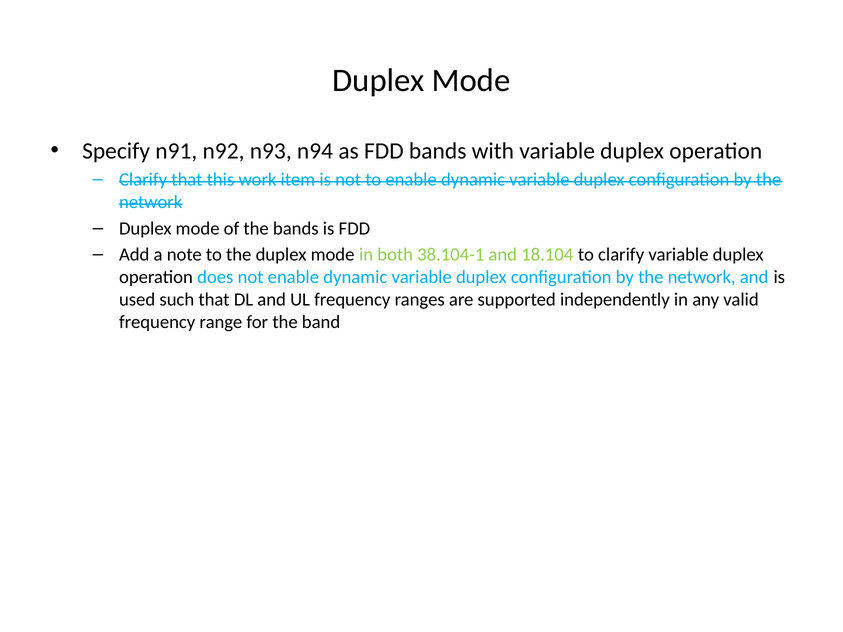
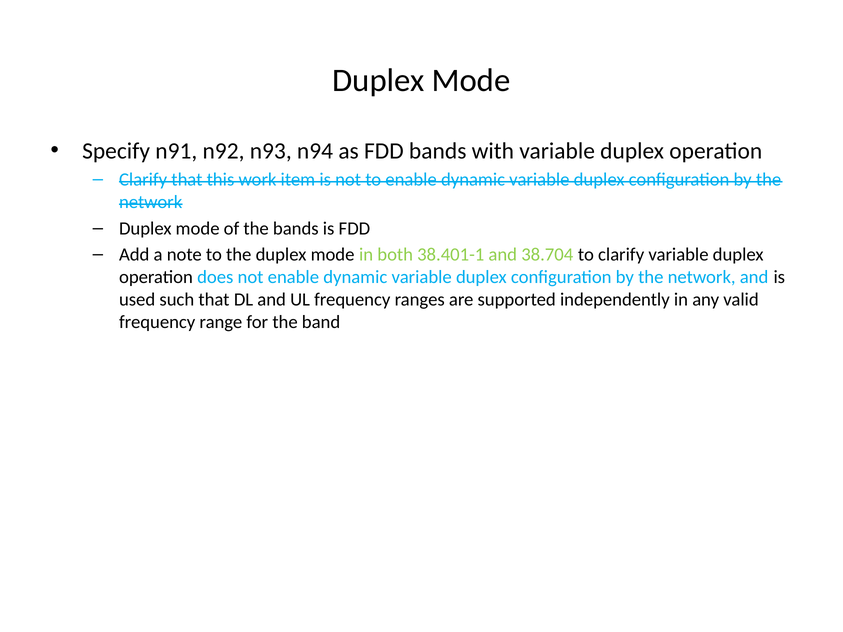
38.104-1: 38.104-1 -> 38.401-1
18.104: 18.104 -> 38.704
